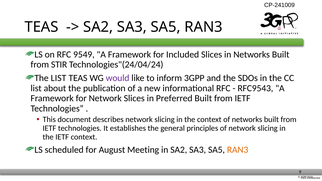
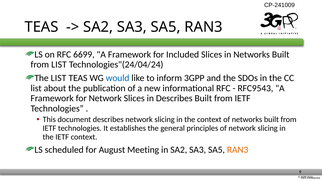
9549: 9549 -> 6699
from STIR: STIR -> LIST
would colour: purple -> blue
in Preferred: Preferred -> Describes
